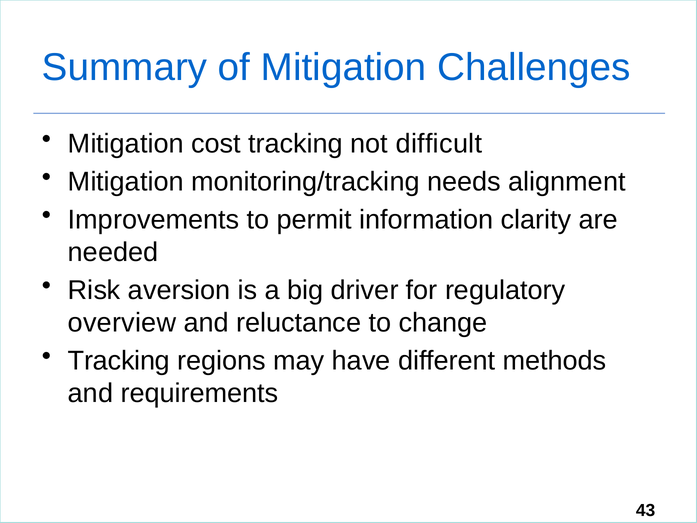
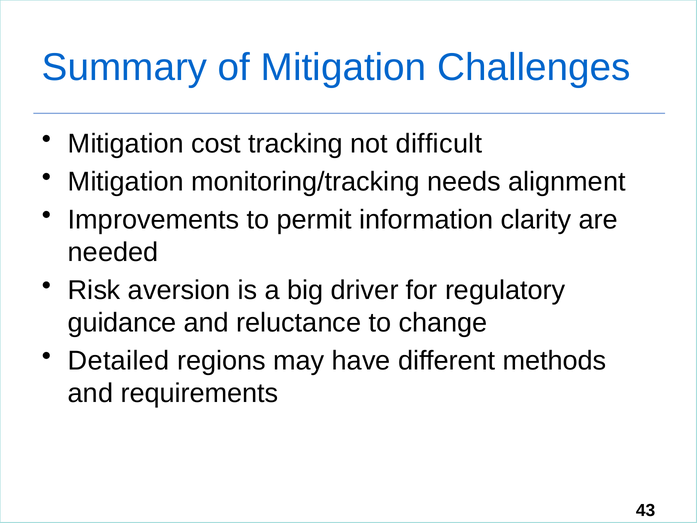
overview: overview -> guidance
Tracking at (119, 361): Tracking -> Detailed
